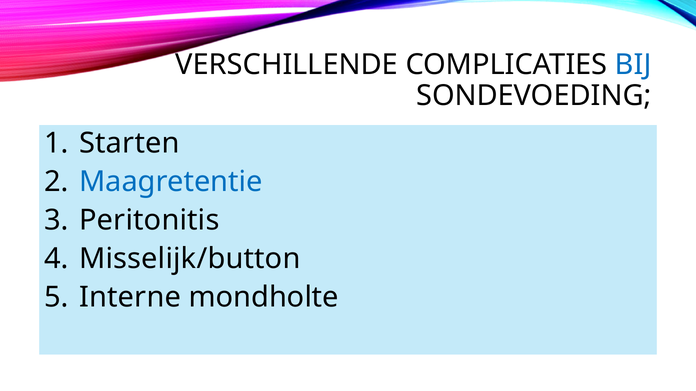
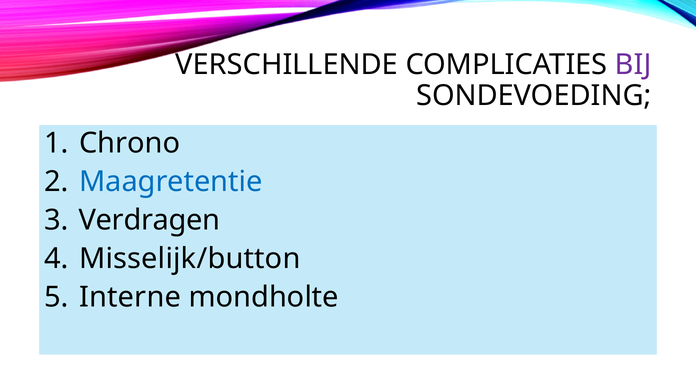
BIJ colour: blue -> purple
Starten: Starten -> Chrono
Peritonitis: Peritonitis -> Verdragen
